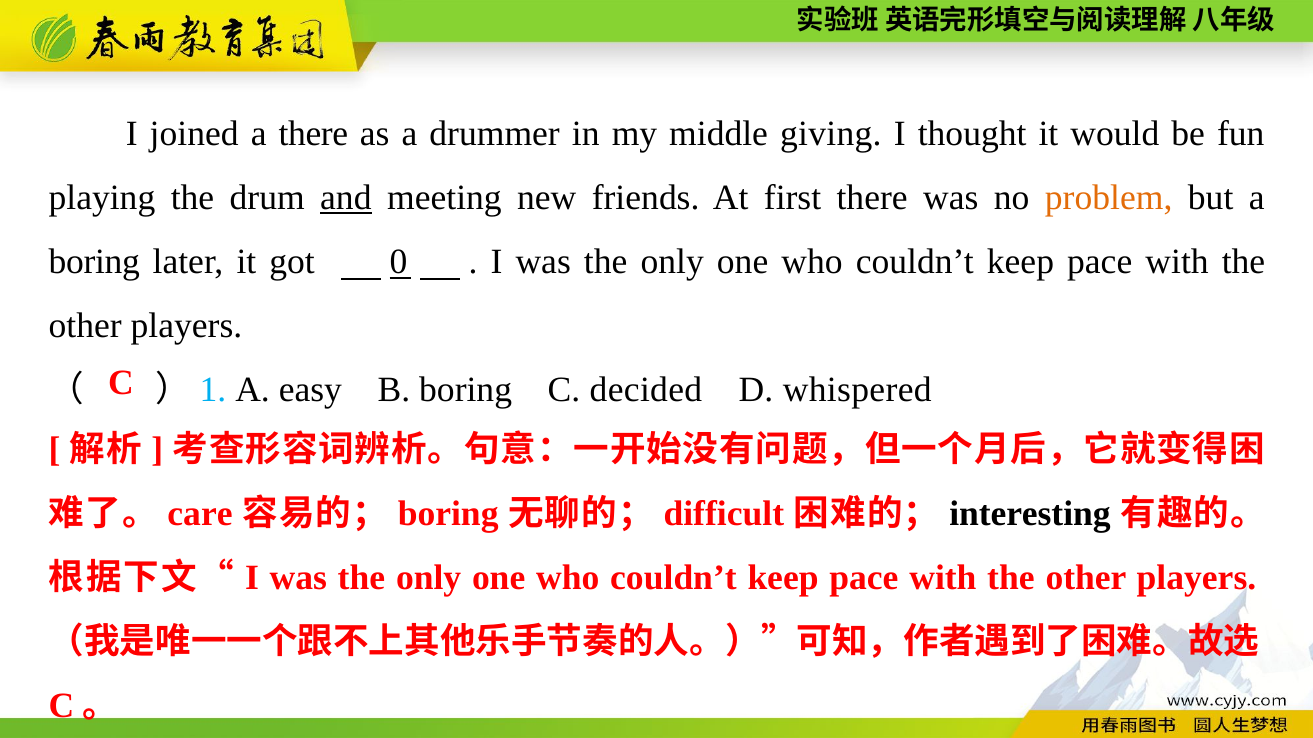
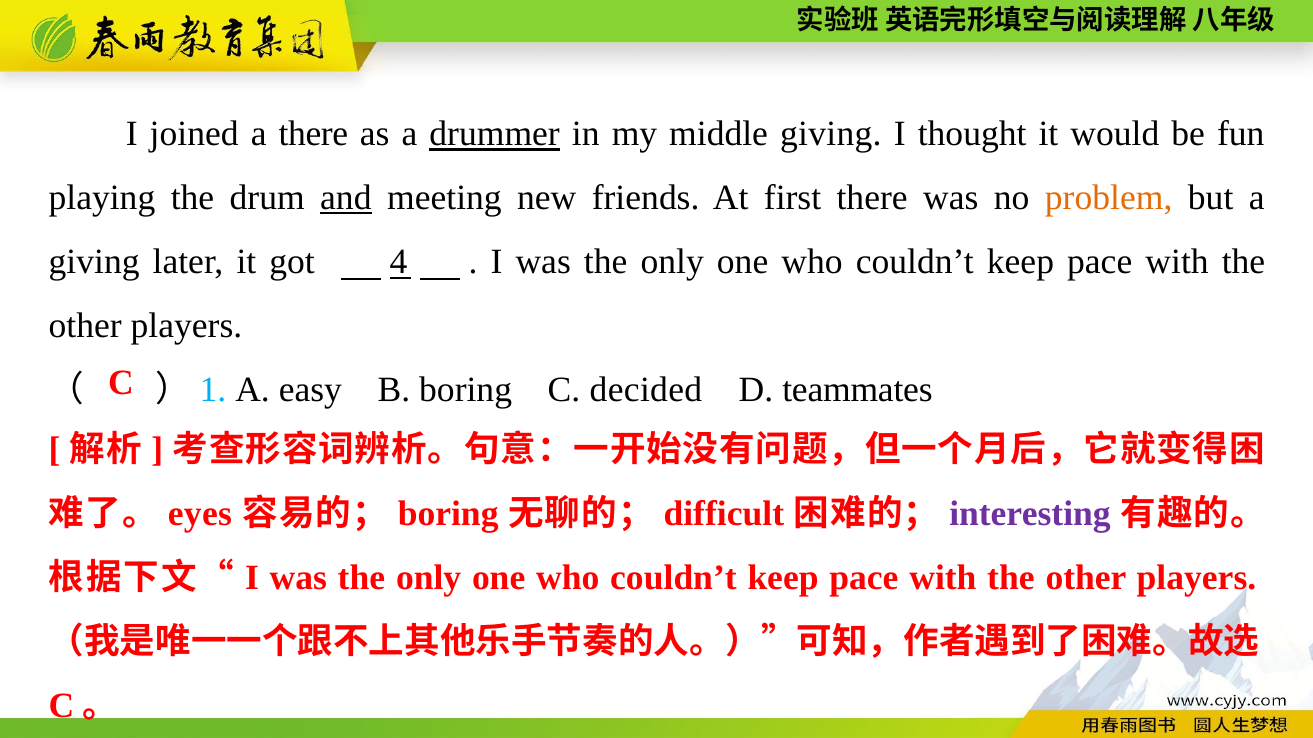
drummer underline: none -> present
boring at (94, 262): boring -> giving
0: 0 -> 4
whispered: whispered -> teammates
care: care -> eyes
interesting colour: black -> purple
